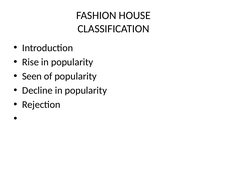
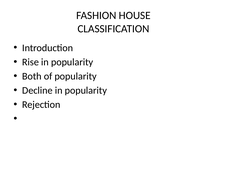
Seen: Seen -> Both
